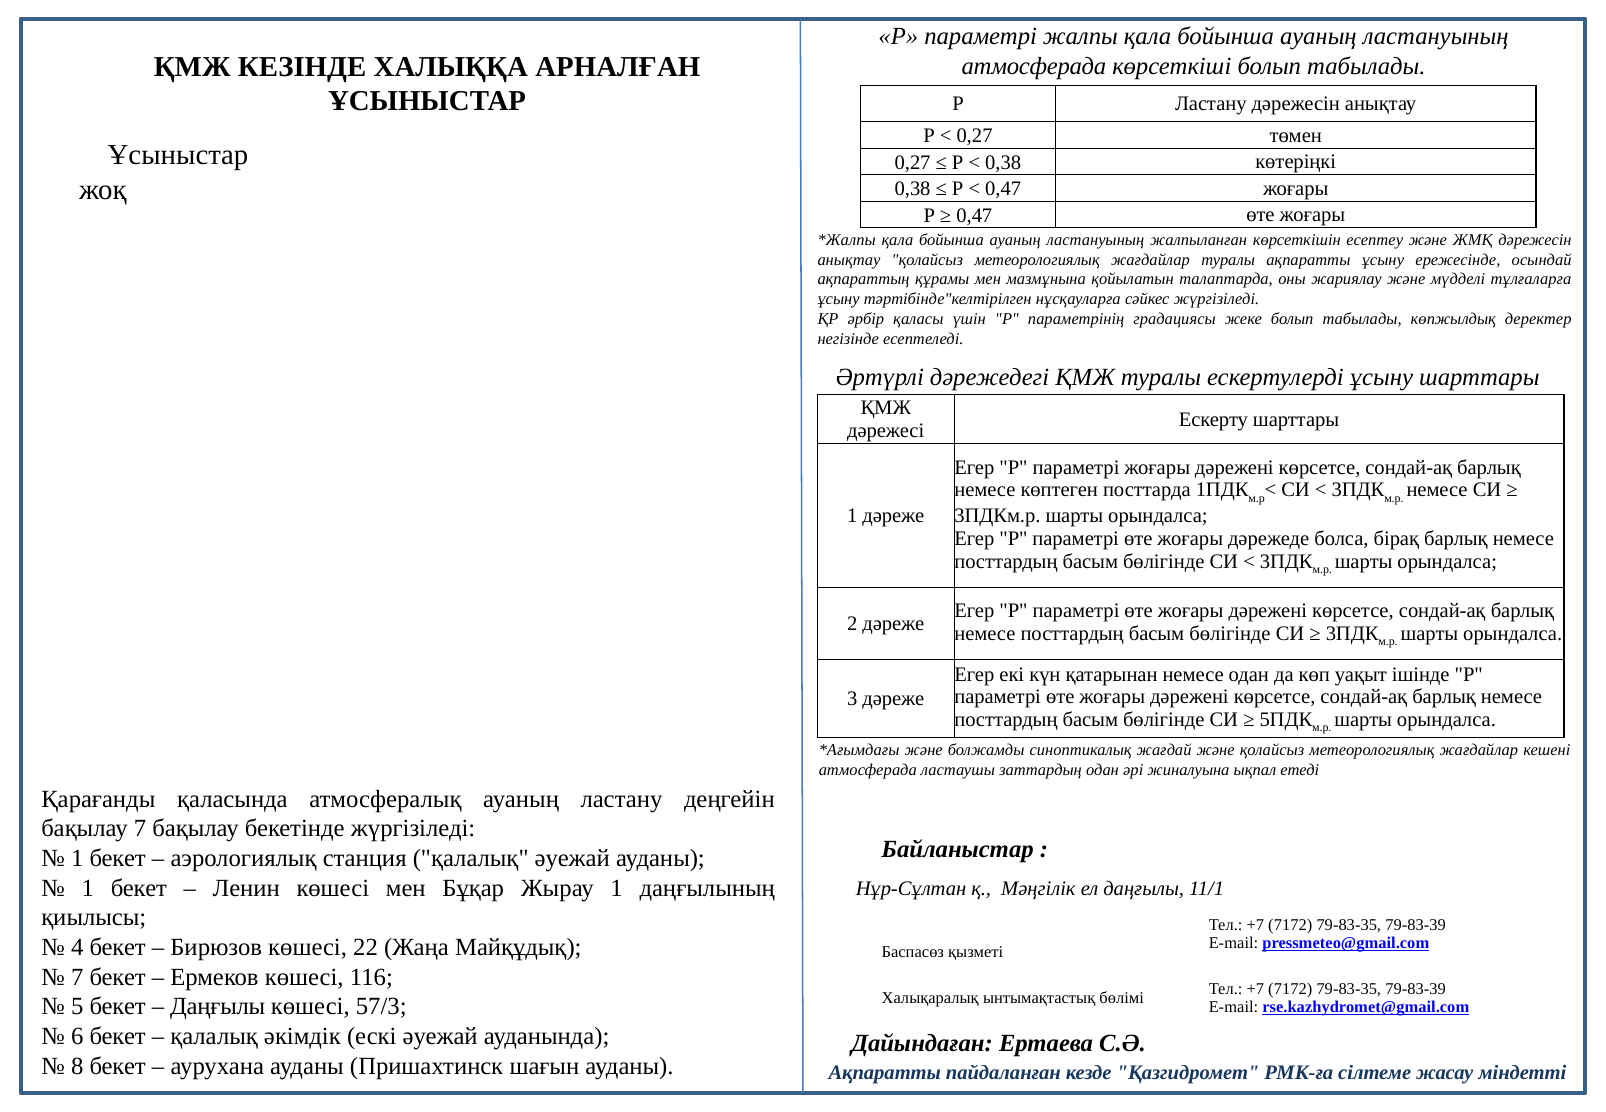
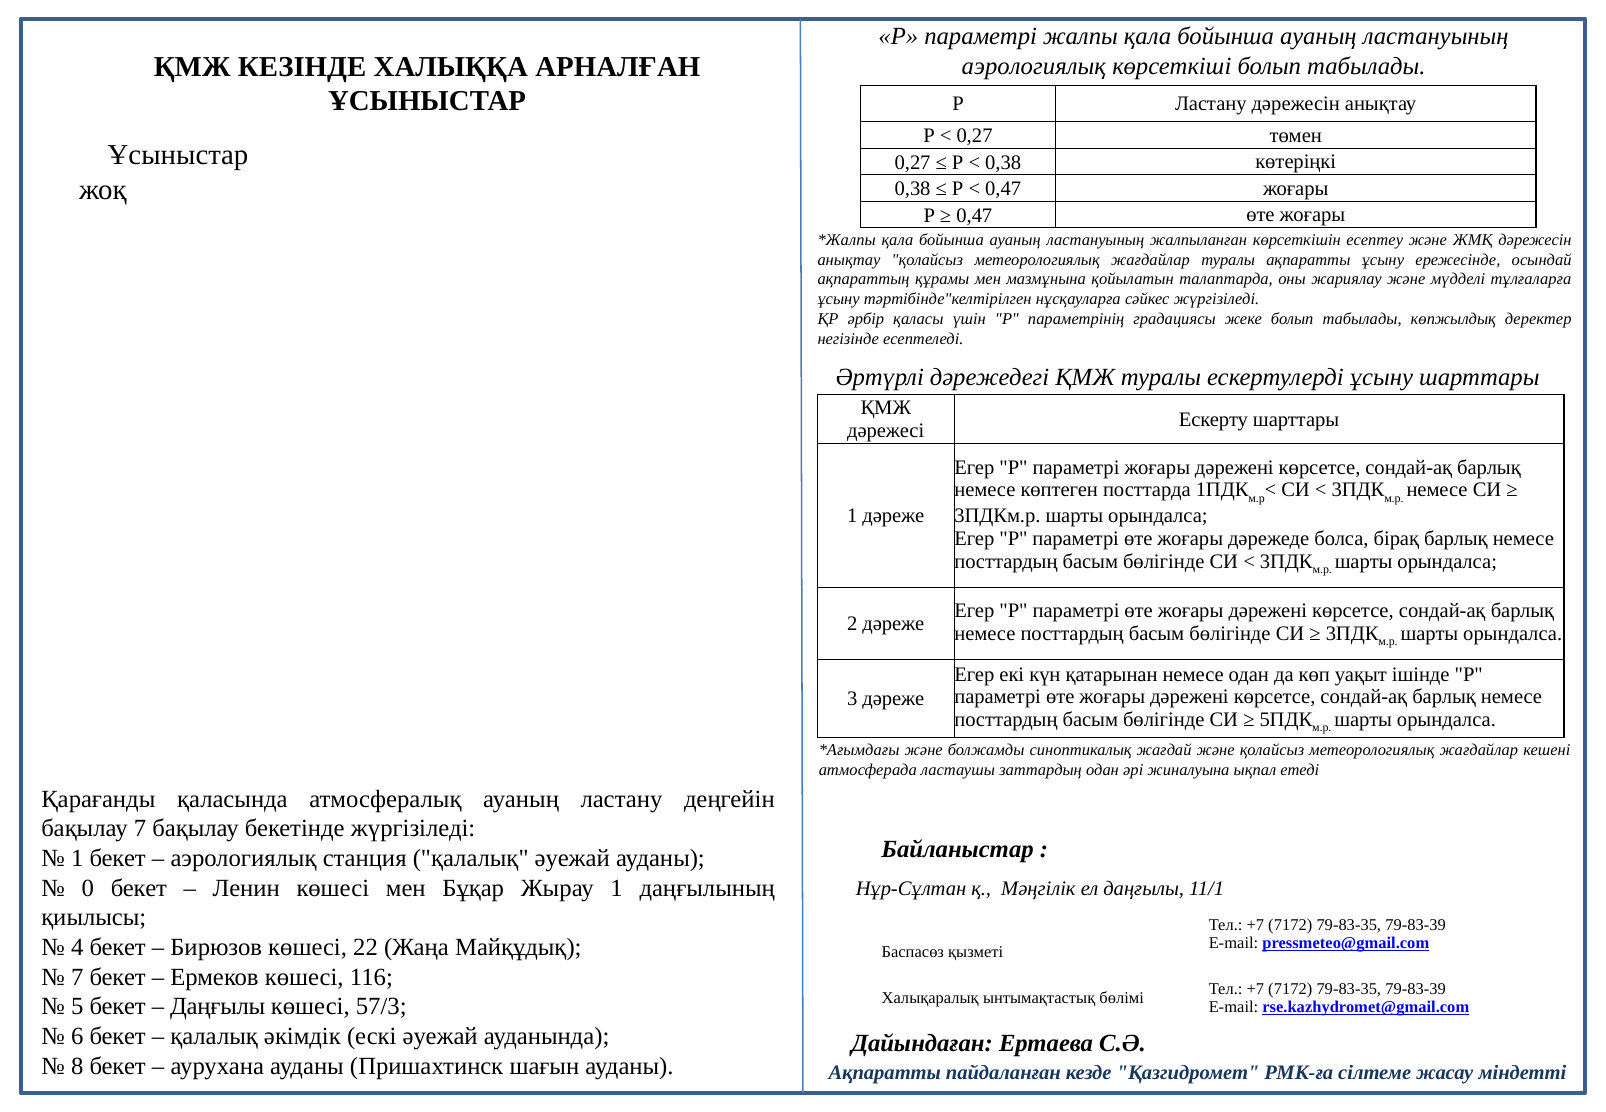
атмосферада at (1034, 66): атмосферада -> аэрологиялық
1 at (88, 888): 1 -> 0
